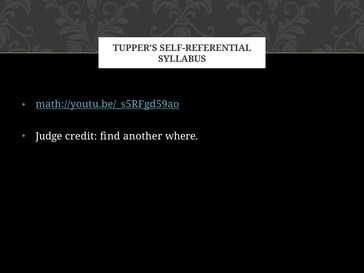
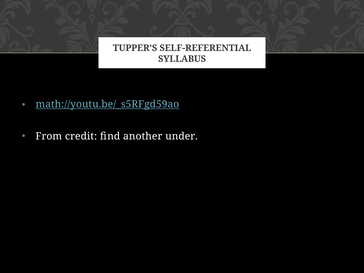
Judge: Judge -> From
where: where -> under
